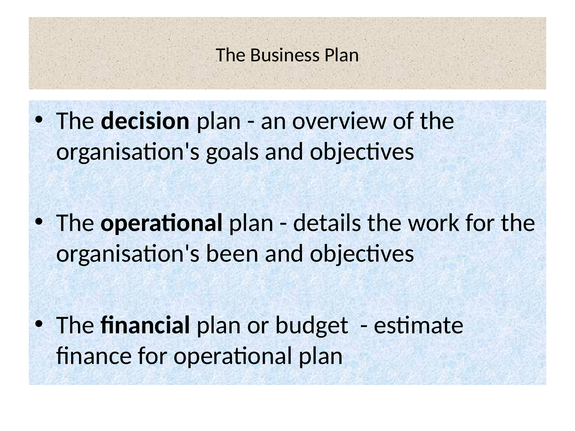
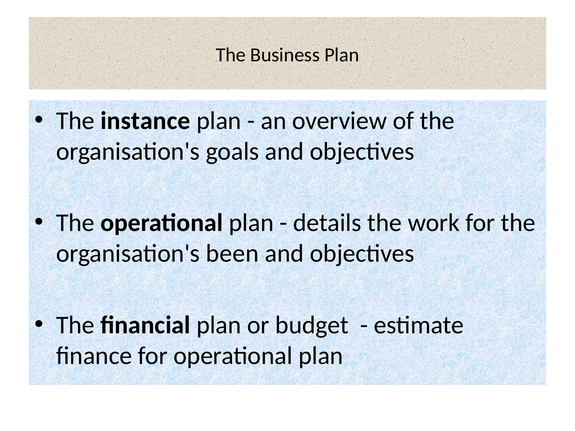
decision: decision -> instance
